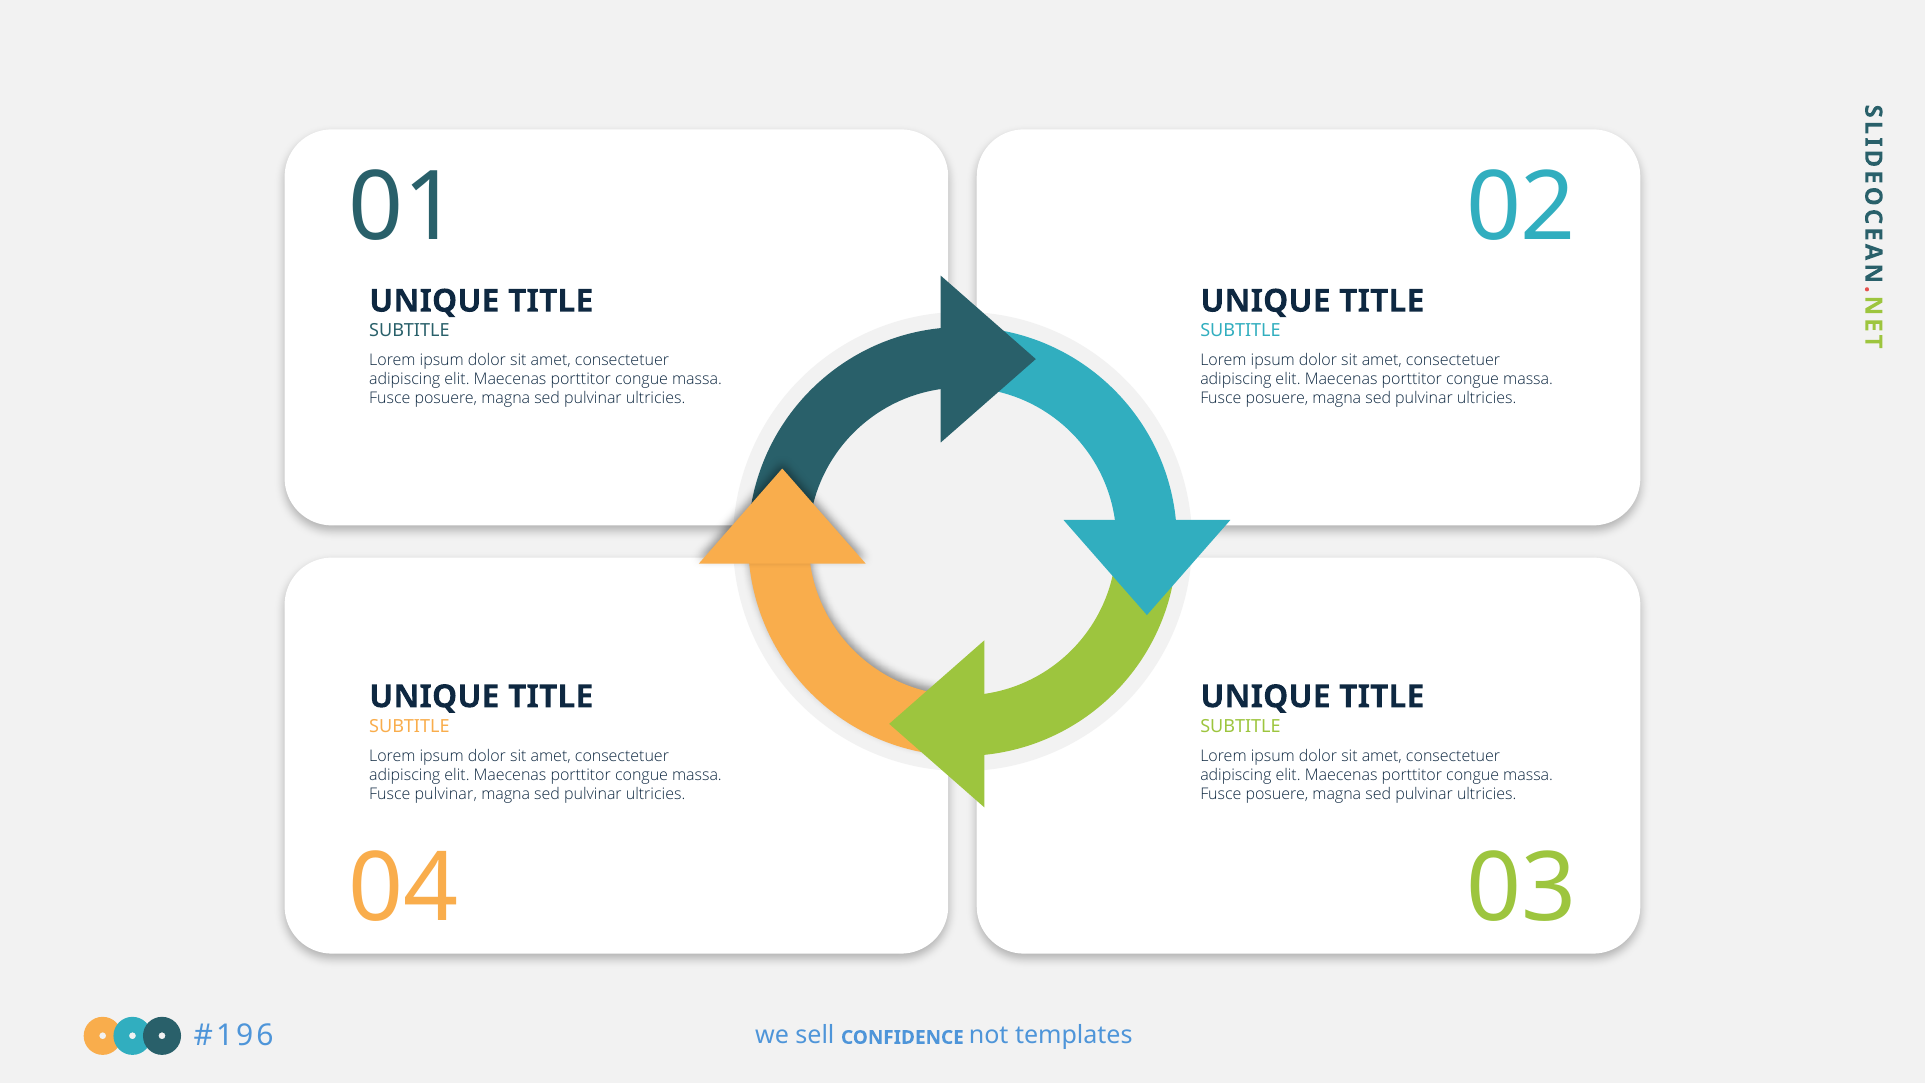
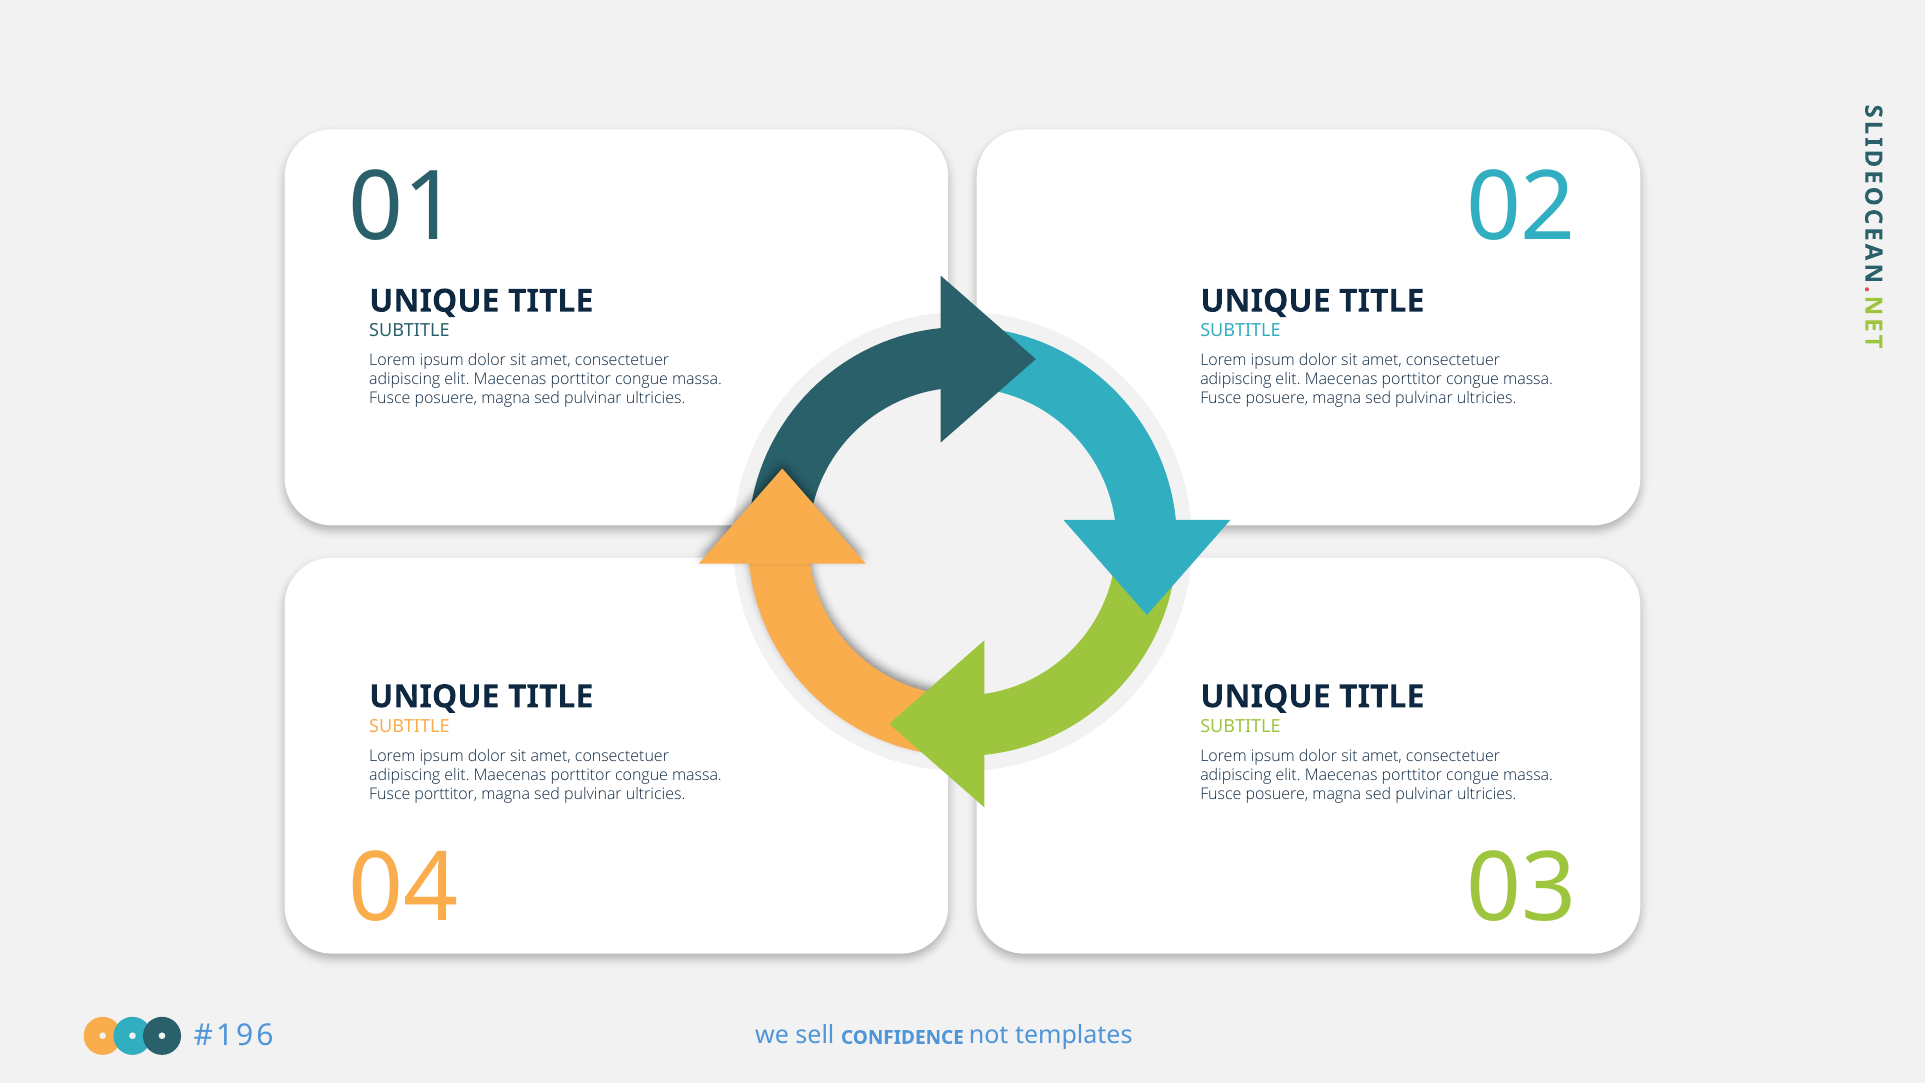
Fusce pulvinar: pulvinar -> porttitor
